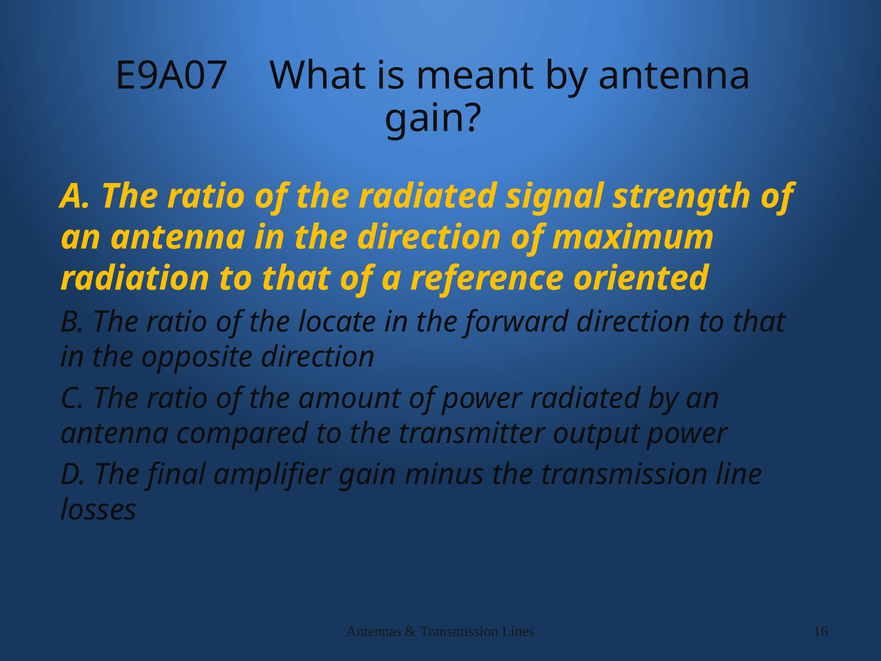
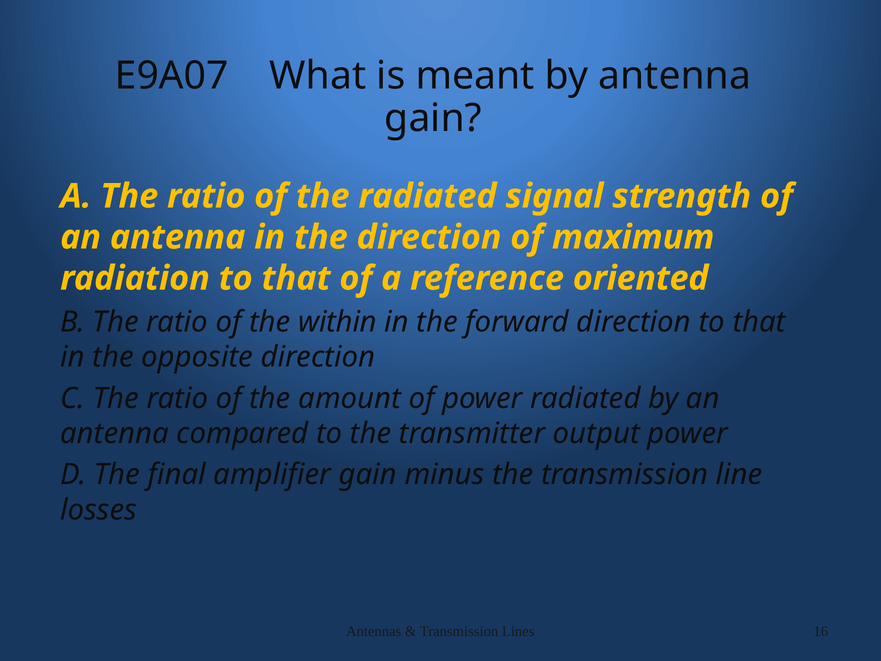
locate: locate -> within
